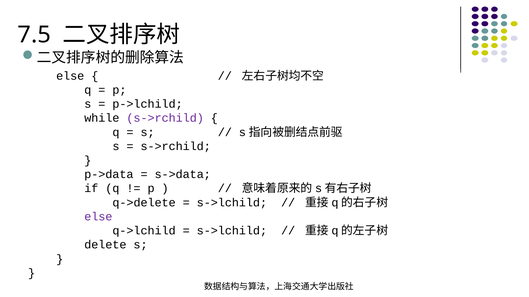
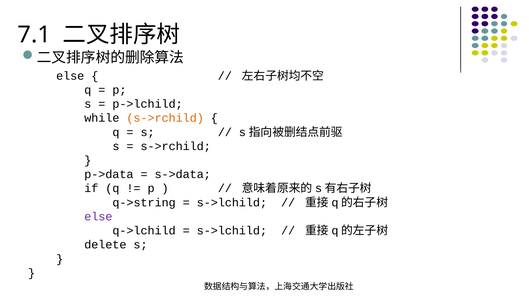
7.5: 7.5 -> 7.1
s->rchild at (165, 118) colour: purple -> orange
q->delete: q->delete -> q->string
